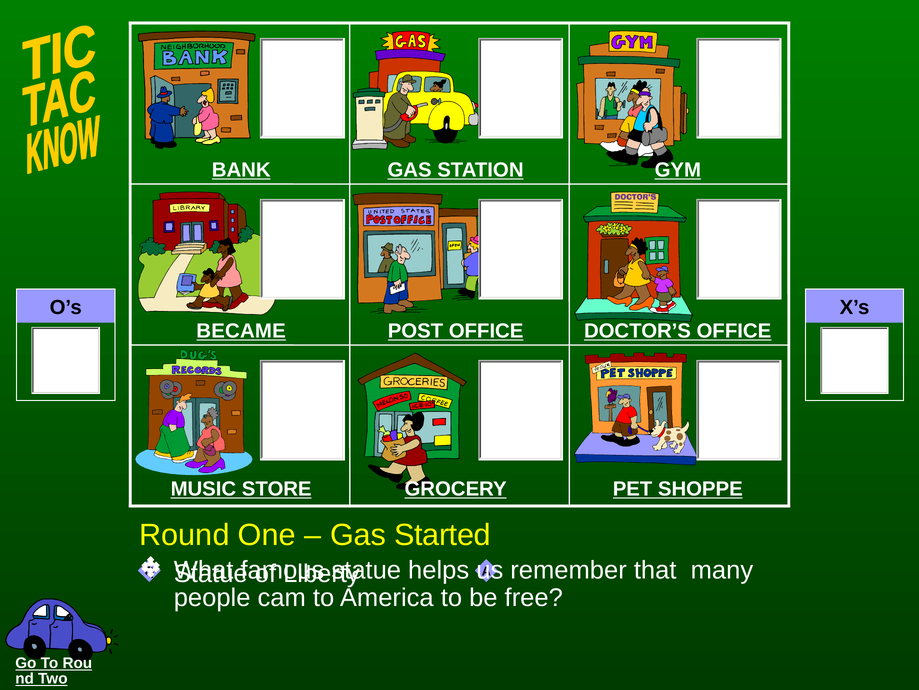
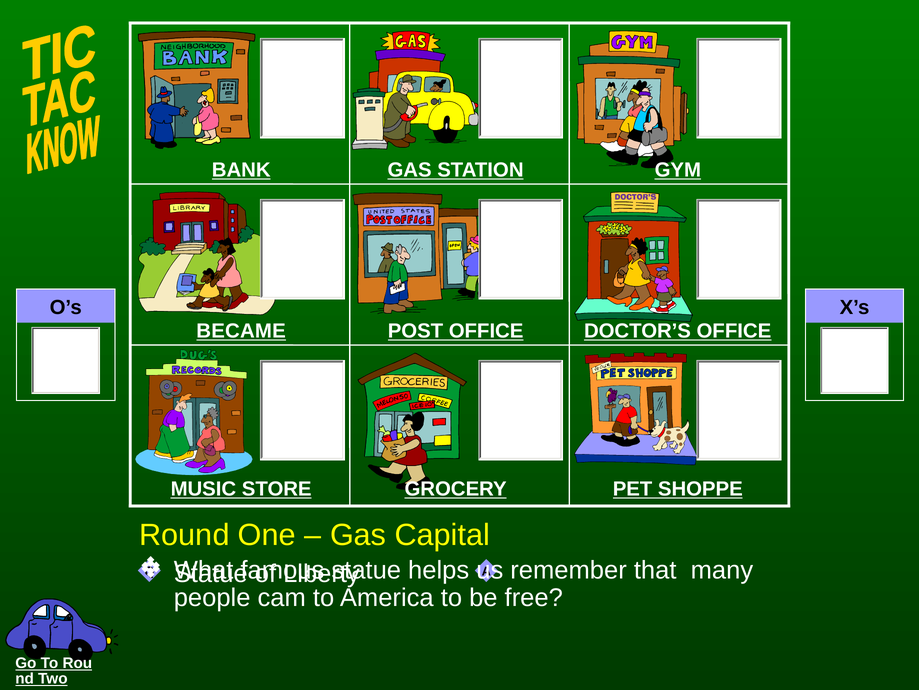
Started: Started -> Capital
